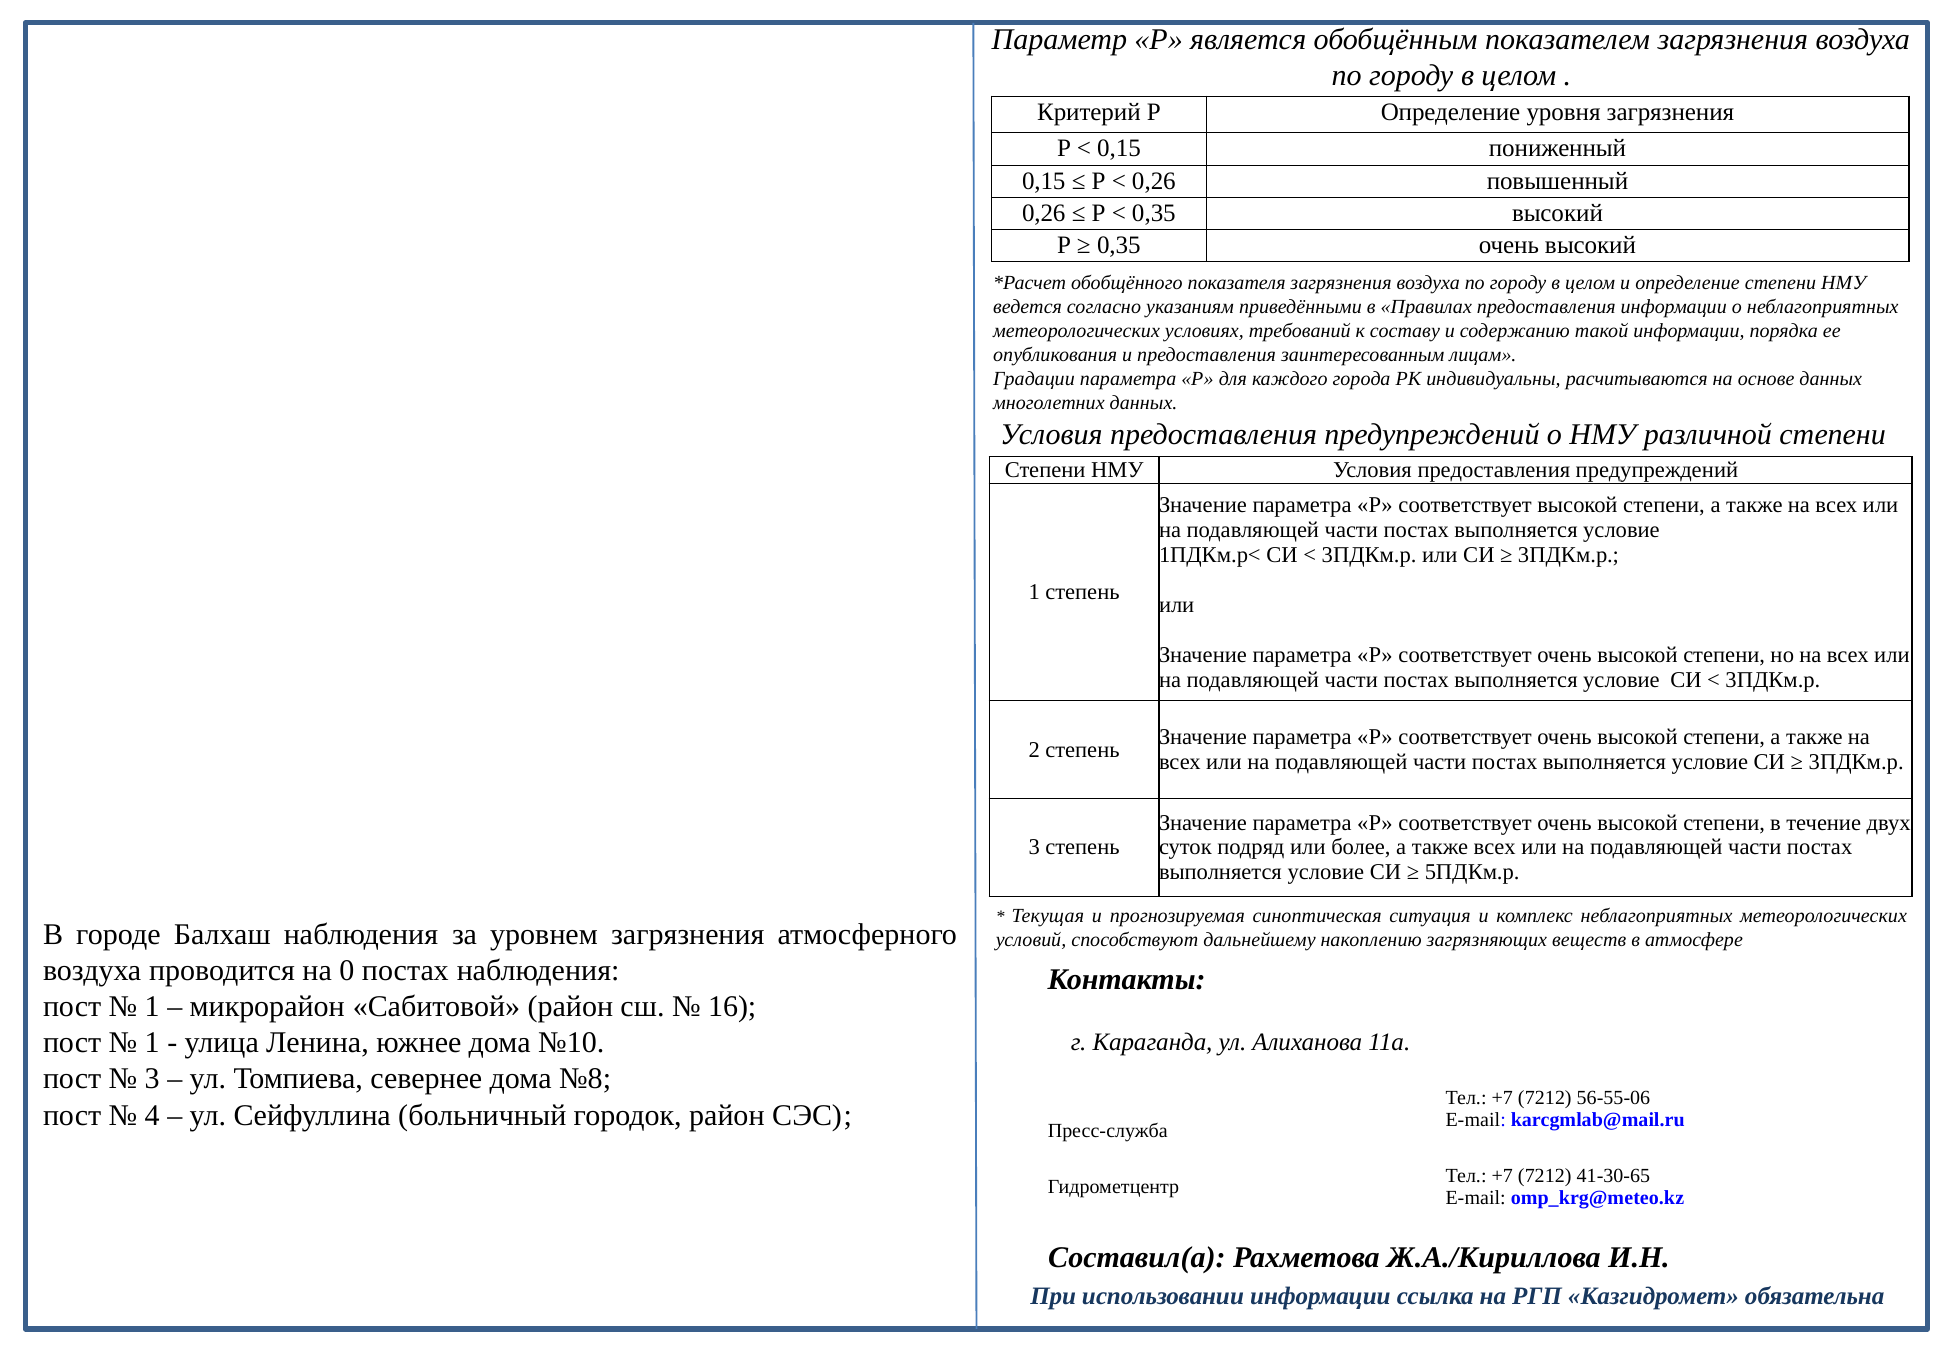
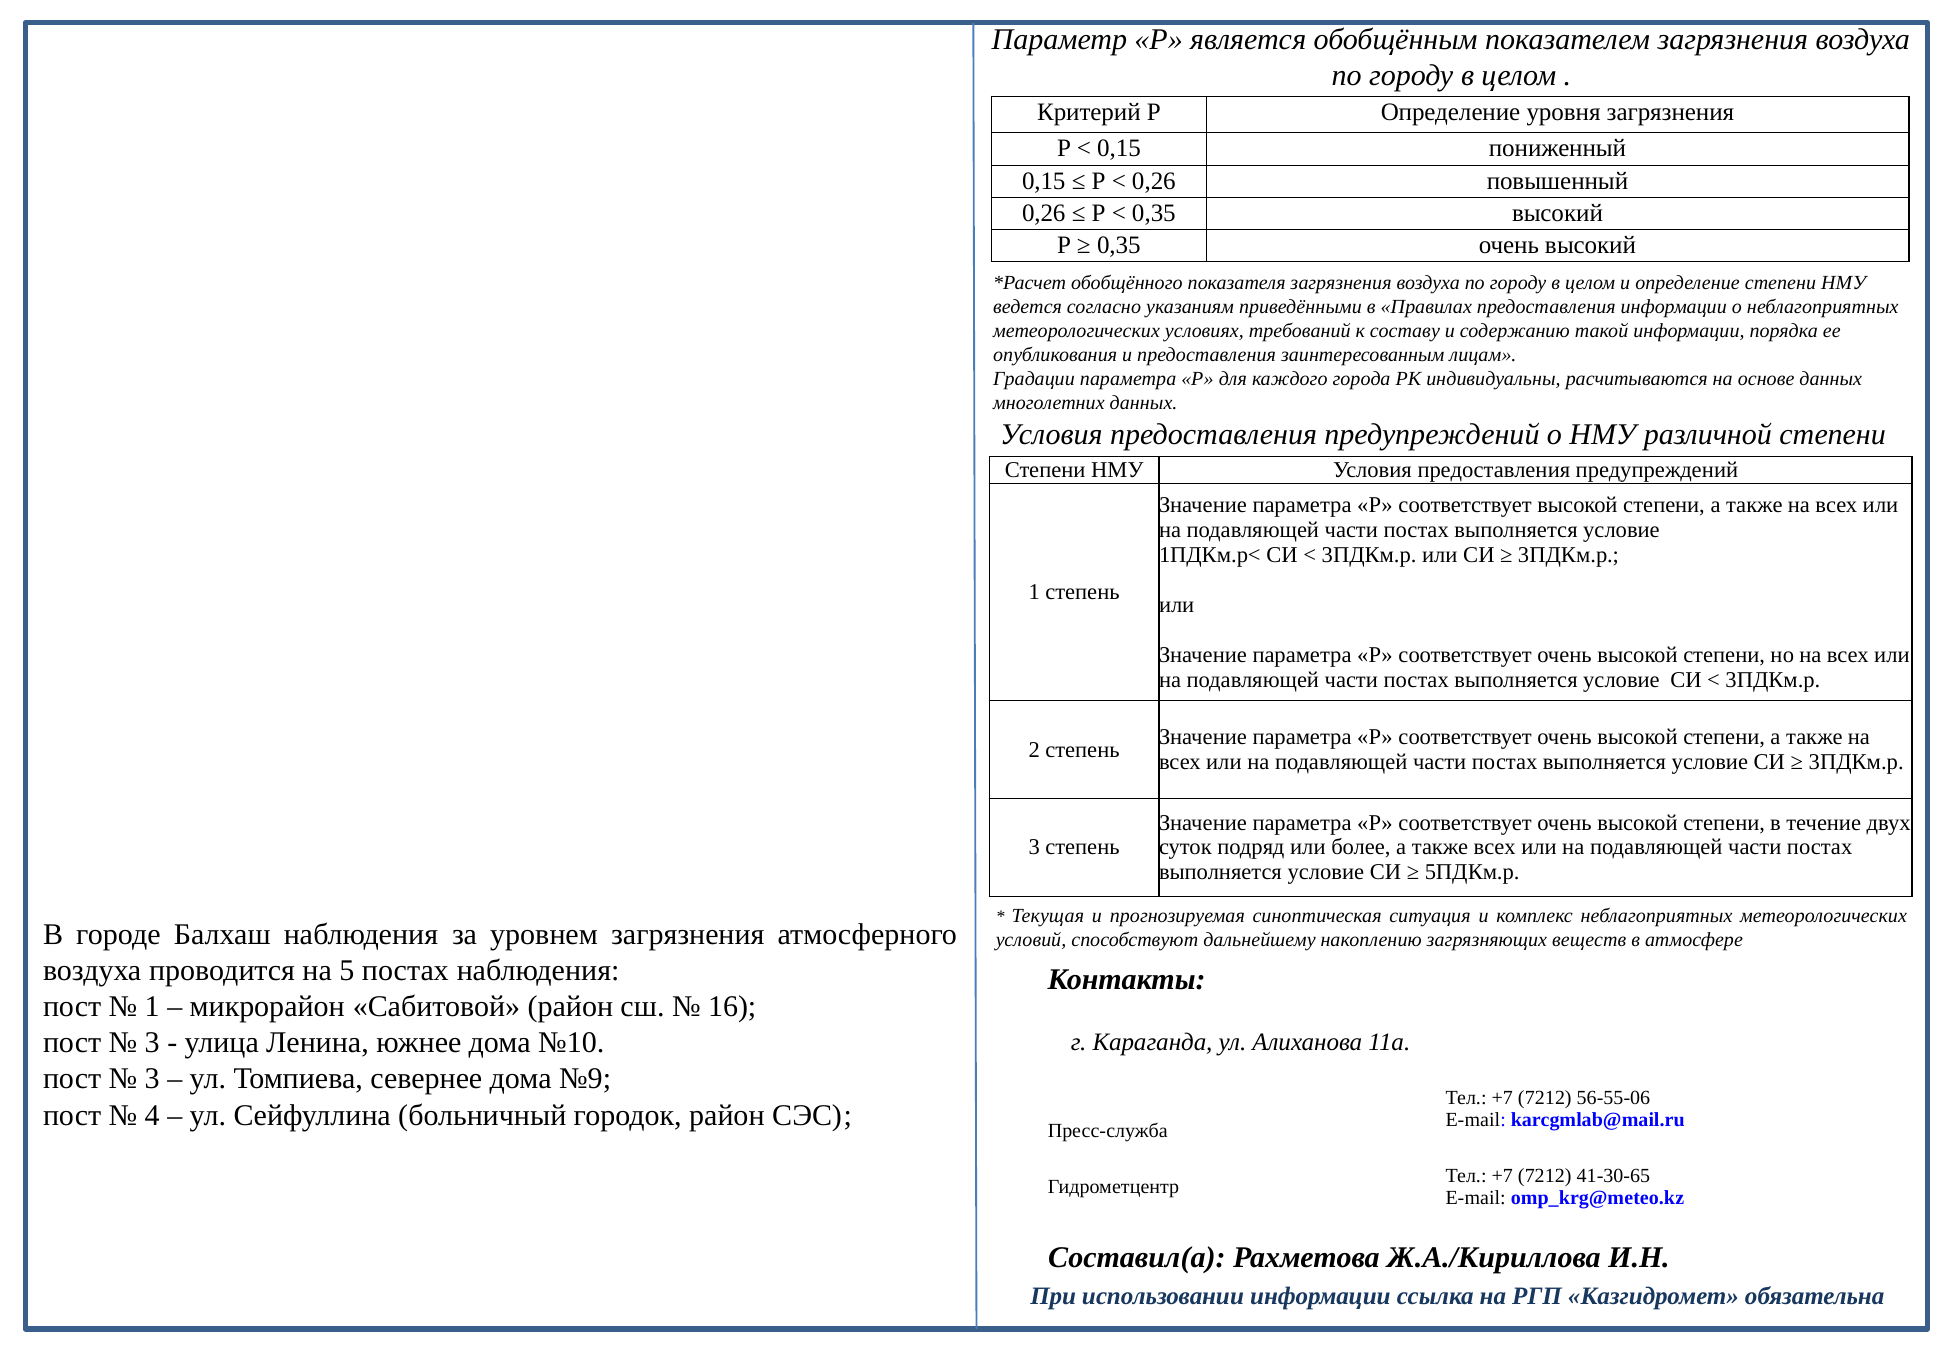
0: 0 -> 5
1 at (152, 1043): 1 -> 3
№8: №8 -> №9
